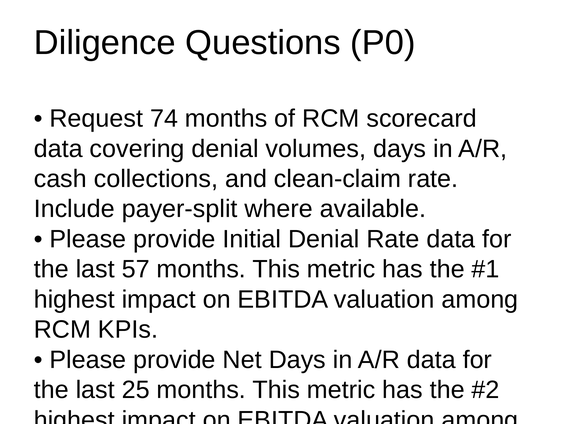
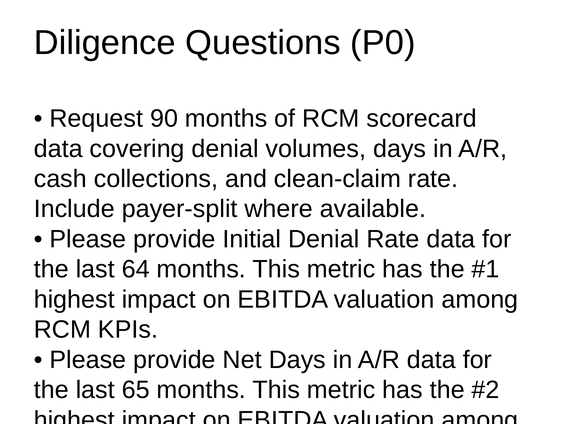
74: 74 -> 90
57: 57 -> 64
25: 25 -> 65
